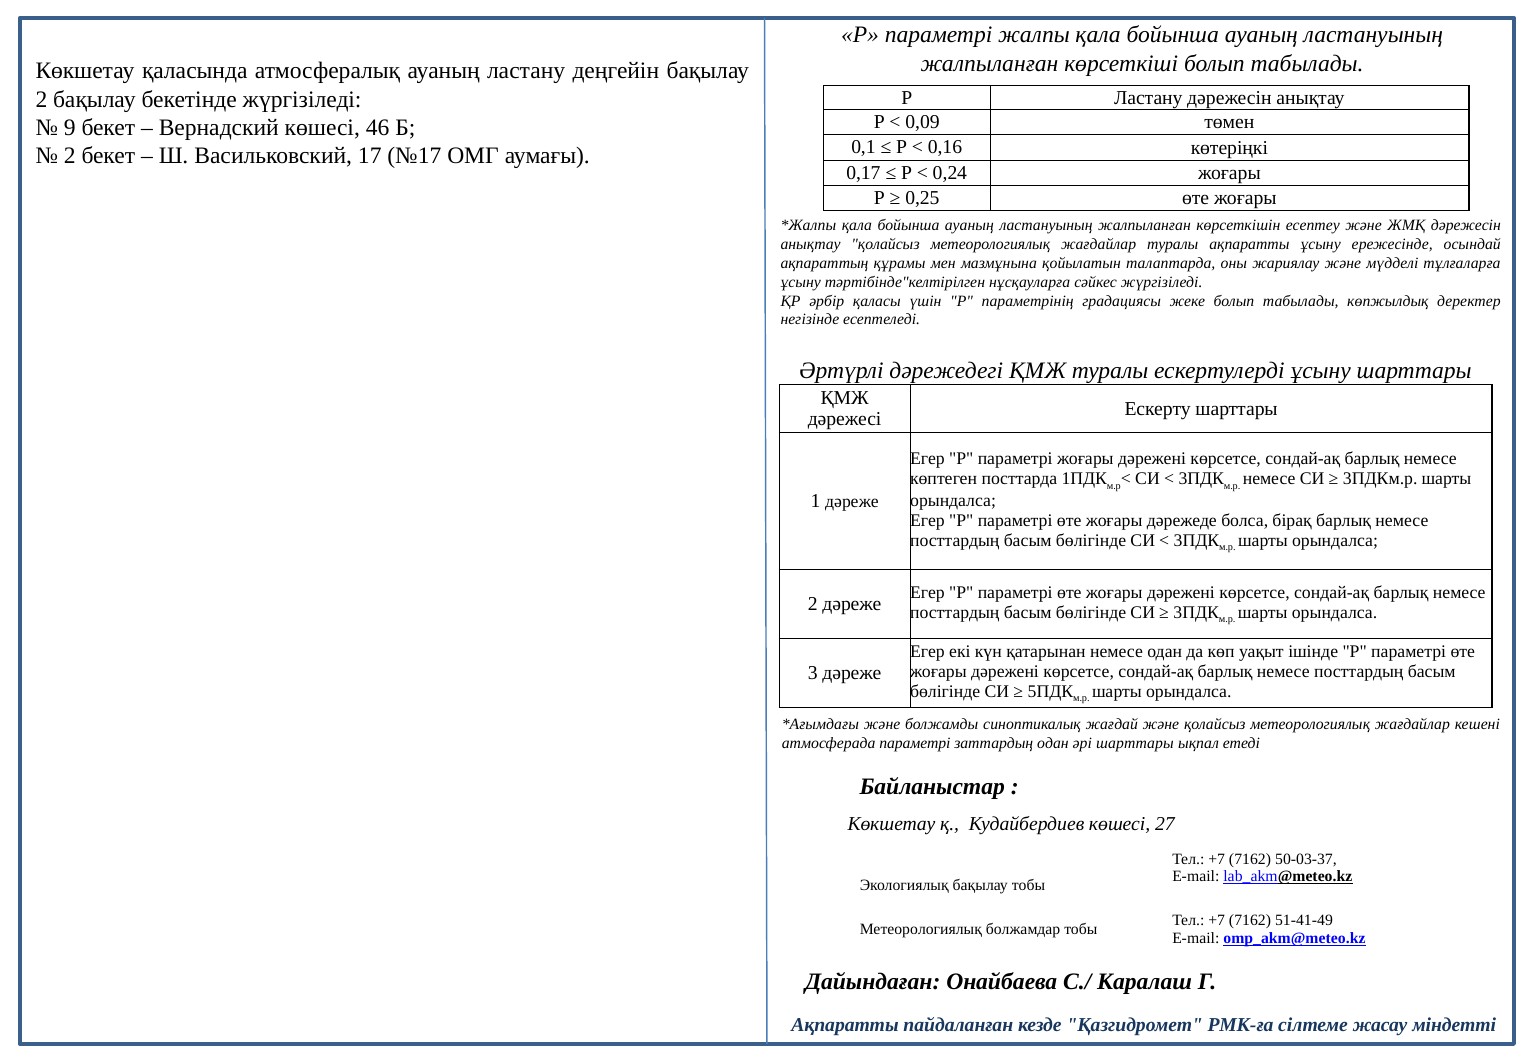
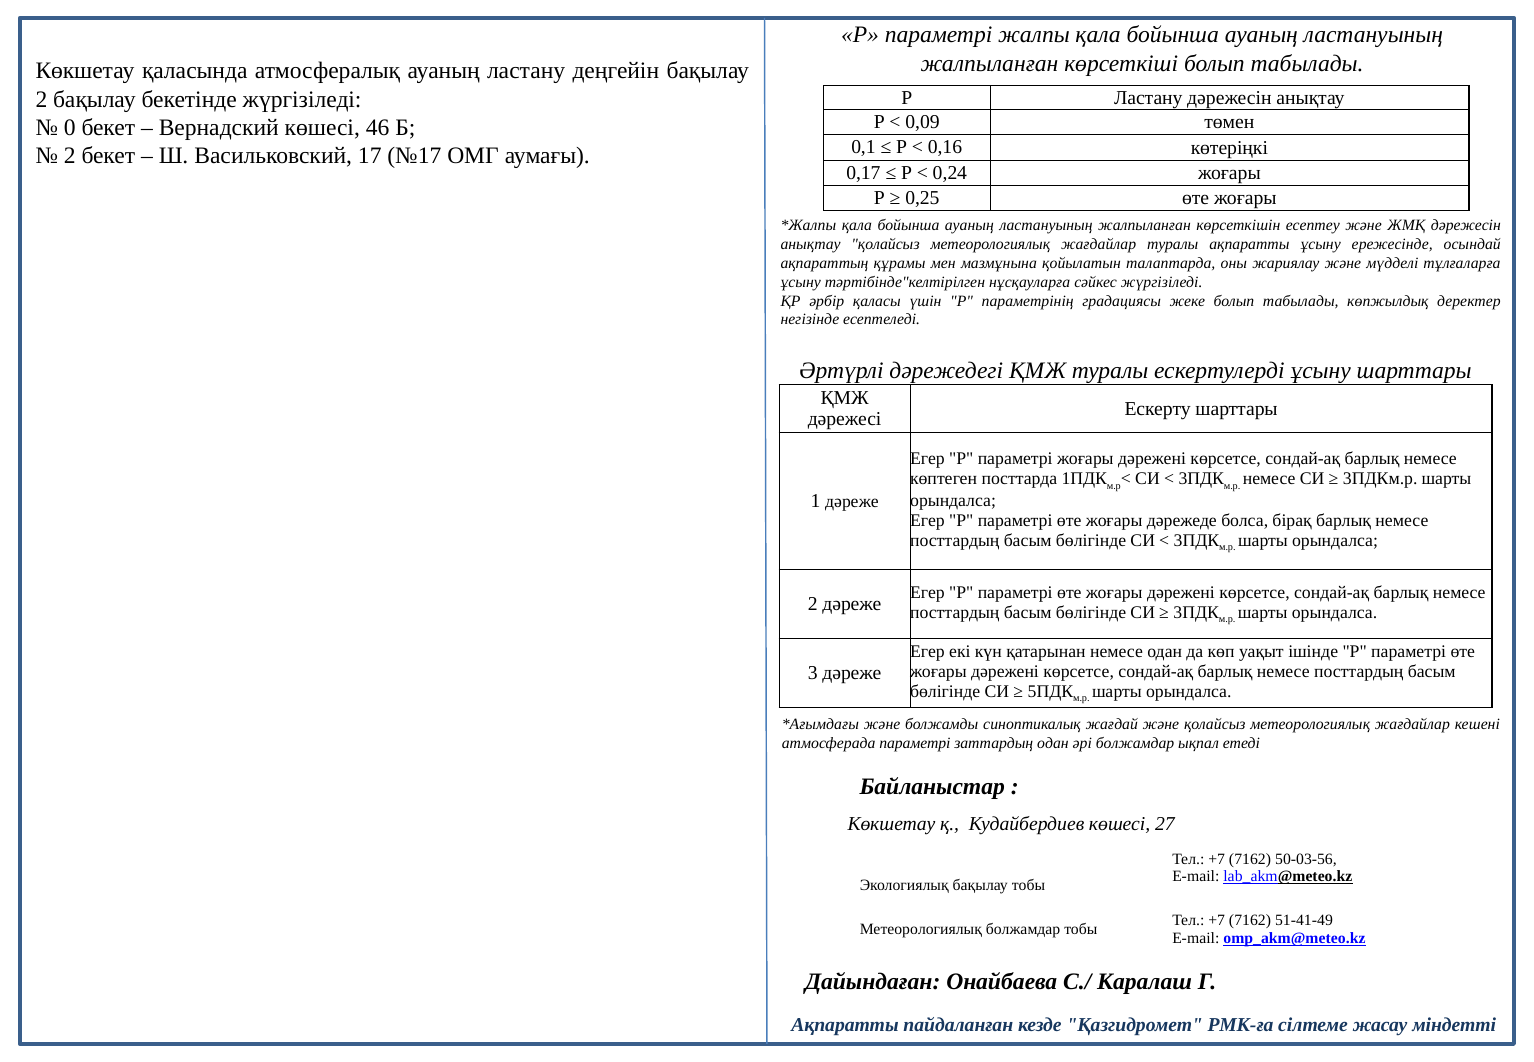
9: 9 -> 0
әрі шарттары: шарттары -> болжамдар
50-03-37: 50-03-37 -> 50-03-56
